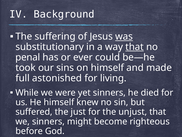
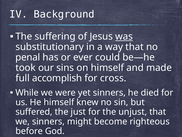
that at (135, 47) underline: present -> none
astonished: astonished -> accomplish
living: living -> cross
